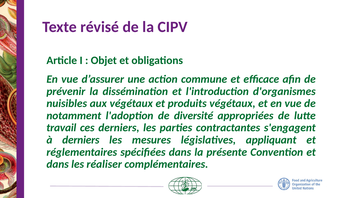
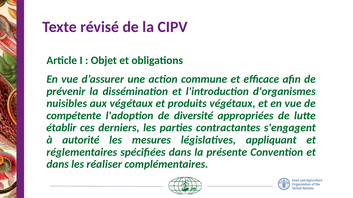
notamment: notamment -> compétente
travail: travail -> établir
à derniers: derniers -> autorité
